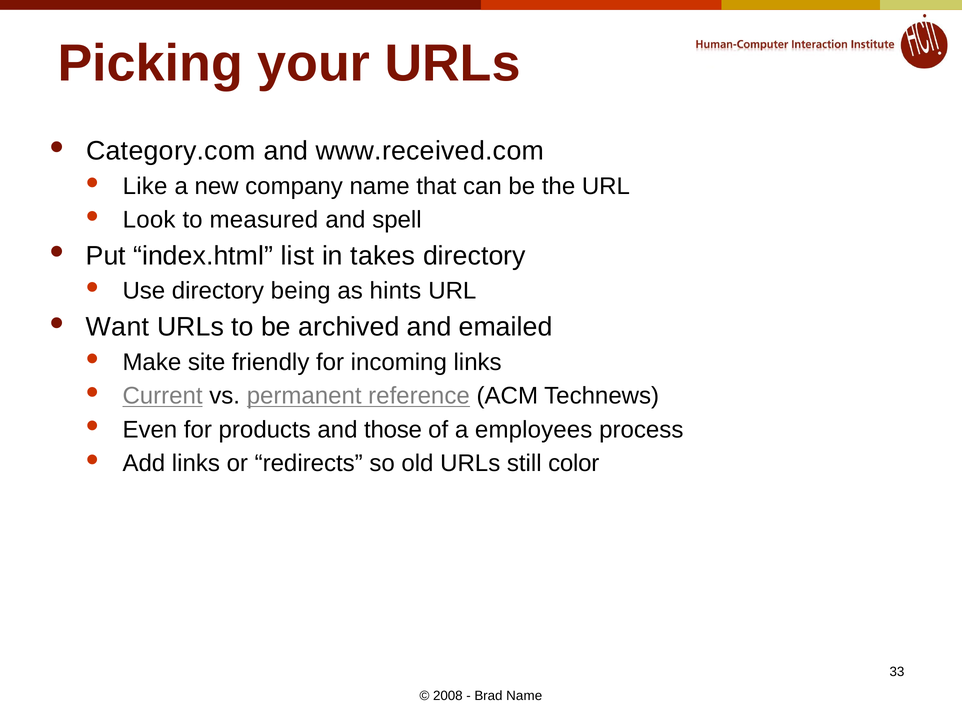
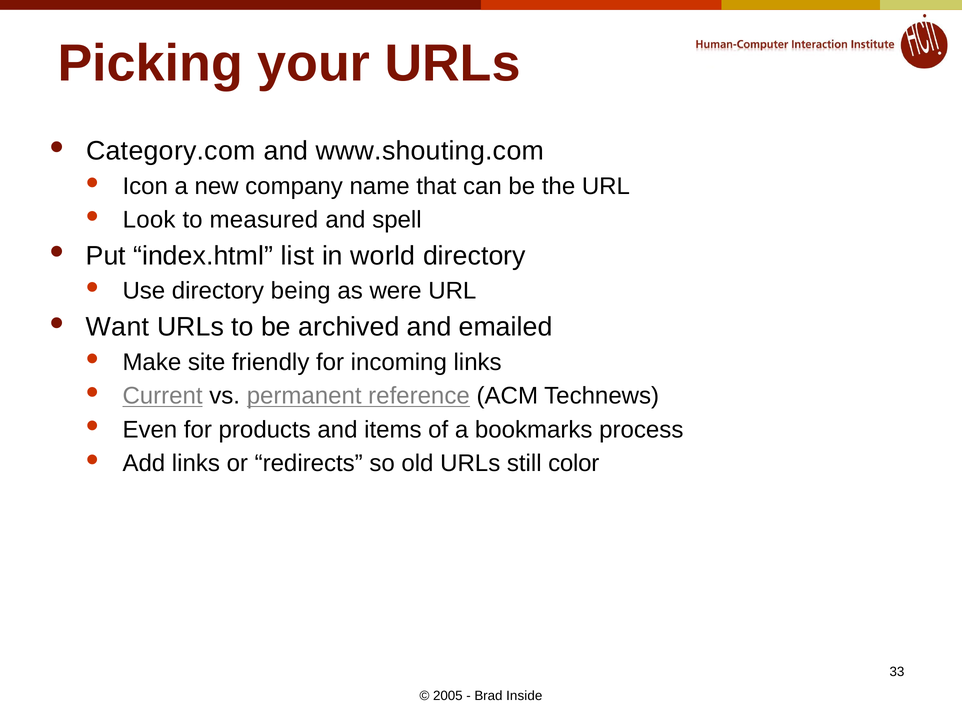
www.received.com: www.received.com -> www.shouting.com
Like: Like -> Icon
takes: takes -> world
hints: hints -> were
those: those -> items
employees: employees -> bookmarks
2008: 2008 -> 2005
Brad Name: Name -> Inside
